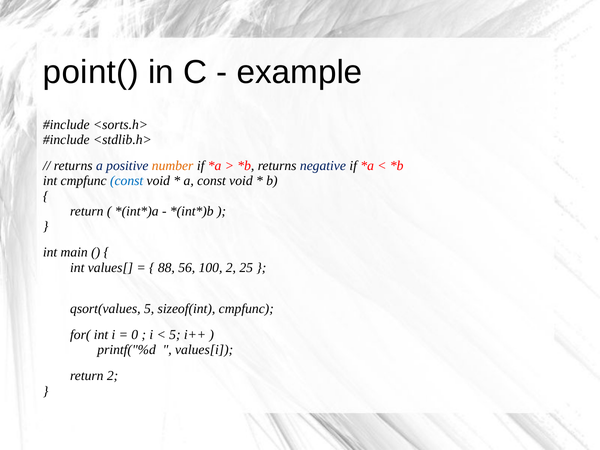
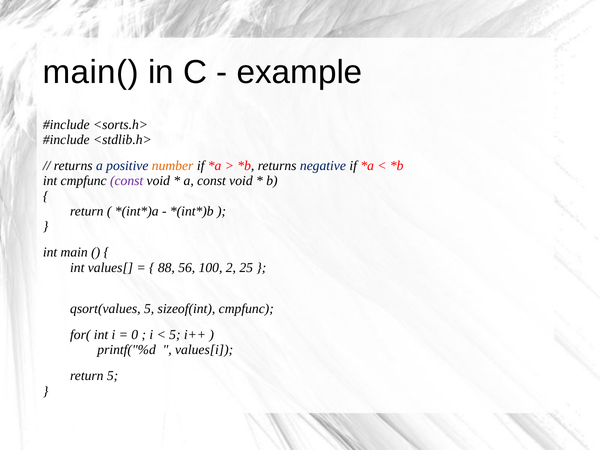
point(: point( -> main(
const at (127, 181) colour: blue -> purple
return 2: 2 -> 5
